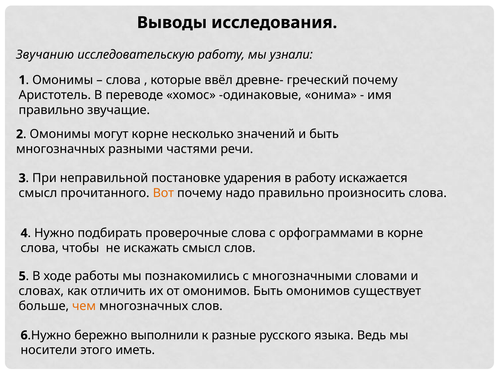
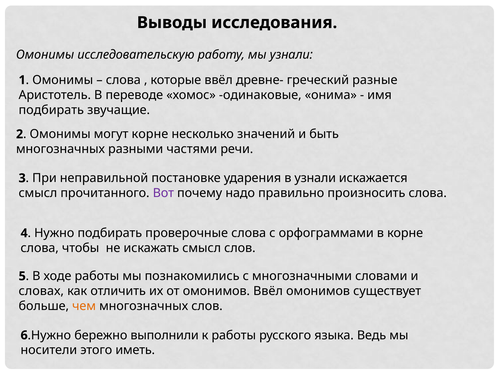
Звучанию at (45, 55): Звучанию -> Омонимы
греческий почему: почему -> разные
правильно at (51, 110): правильно -> подбирать
в работу: работу -> узнали
Вот colour: orange -> purple
омонимов Быть: Быть -> Ввёл
к разные: разные -> работы
